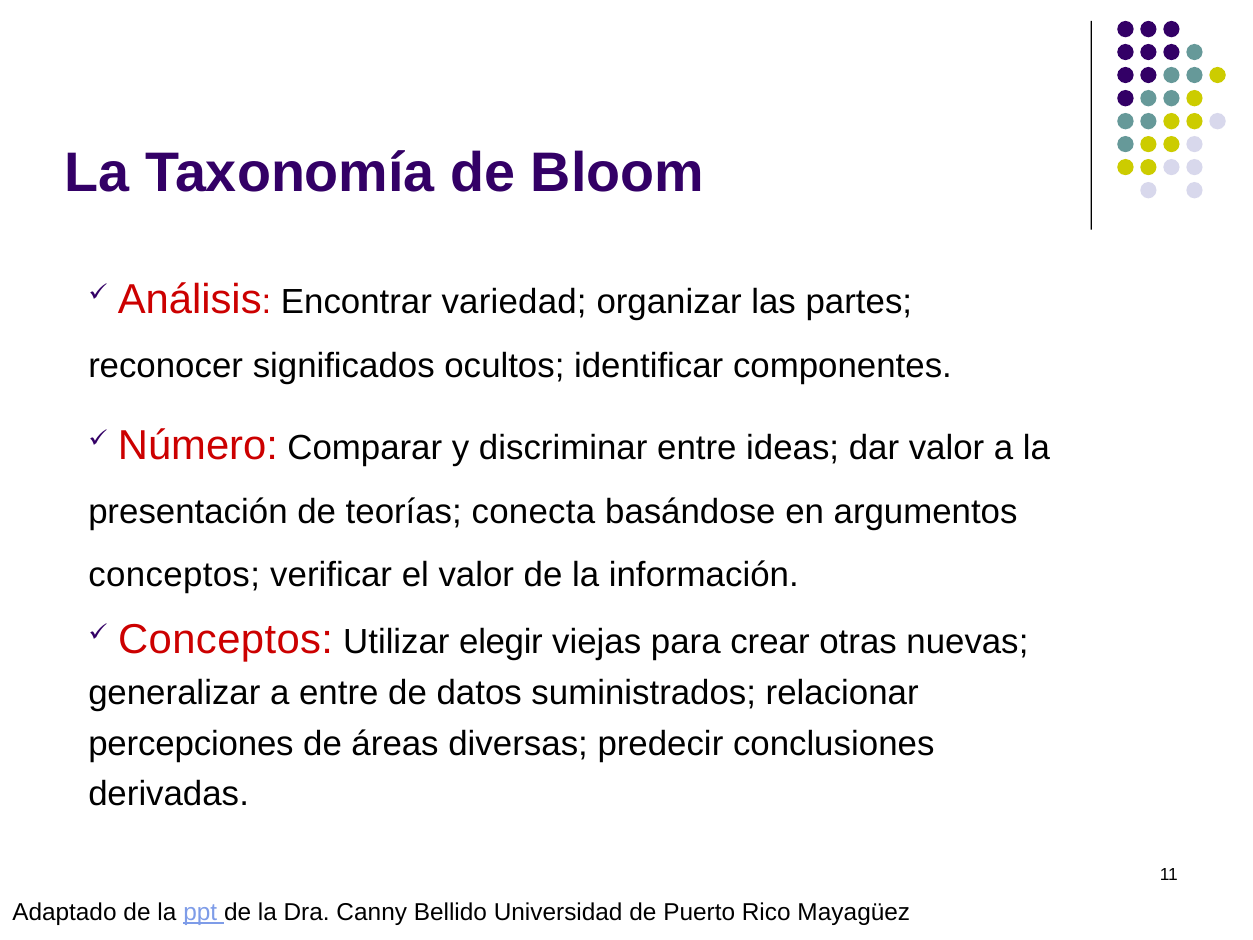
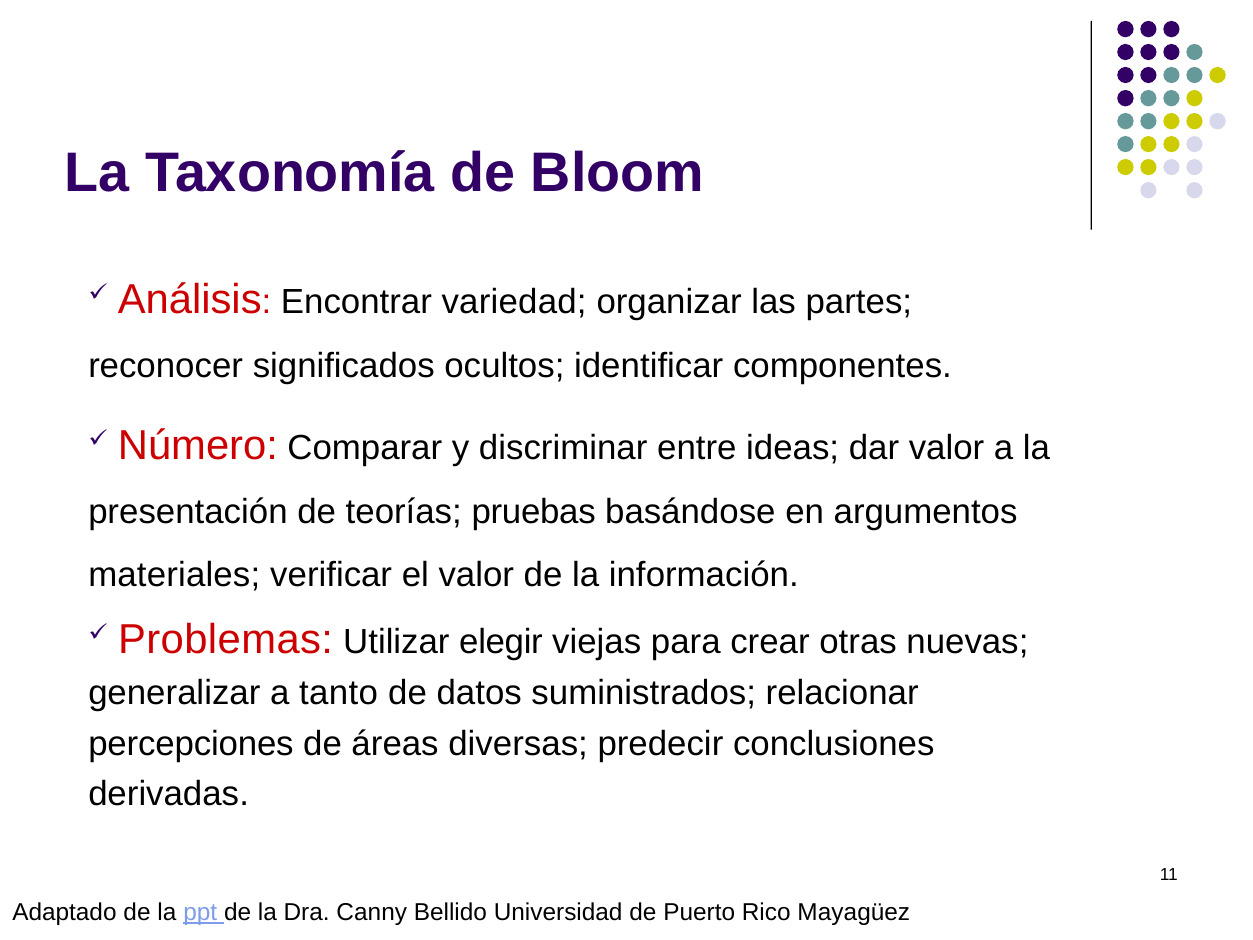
conecta: conecta -> pruebas
conceptos at (174, 575): conceptos -> materiales
Conceptos at (226, 639): Conceptos -> Problemas
a entre: entre -> tanto
